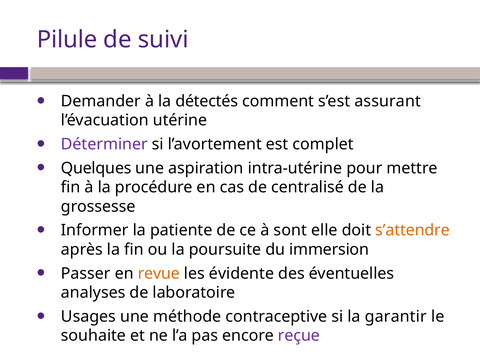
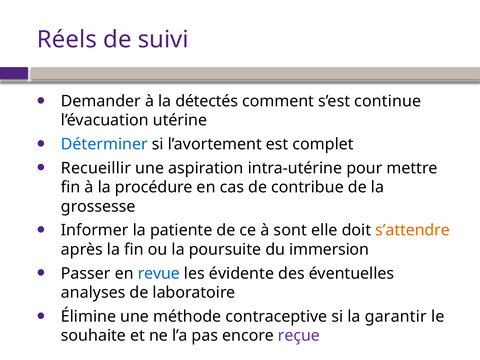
Pilule: Pilule -> Réels
assurant: assurant -> continue
Déterminer colour: purple -> blue
Quelques: Quelques -> Recueillir
centralisé: centralisé -> contribue
revue colour: orange -> blue
Usages: Usages -> Élimine
